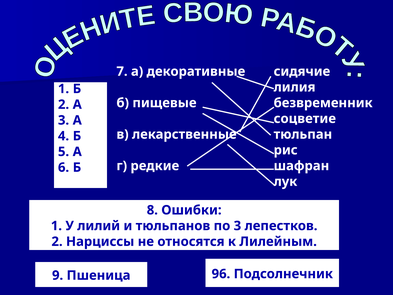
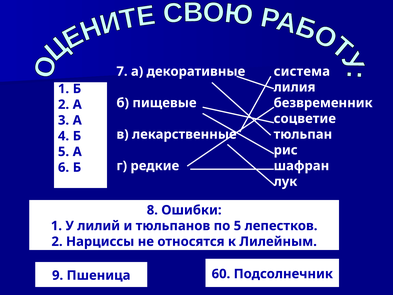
сидячие: сидячие -> система
по 3: 3 -> 5
96: 96 -> 60
